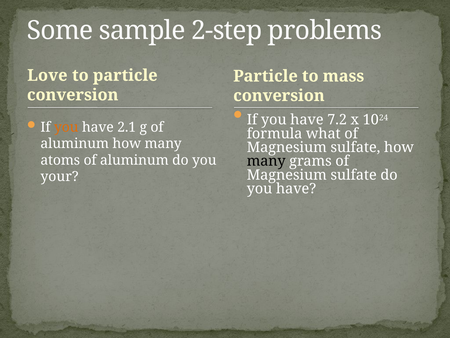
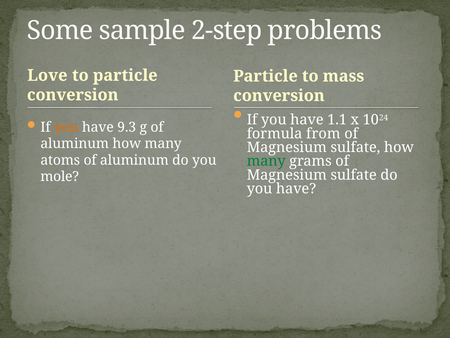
7.2: 7.2 -> 1.1
2.1: 2.1 -> 9.3
what: what -> from
many at (266, 161) colour: black -> green
your: your -> mole
